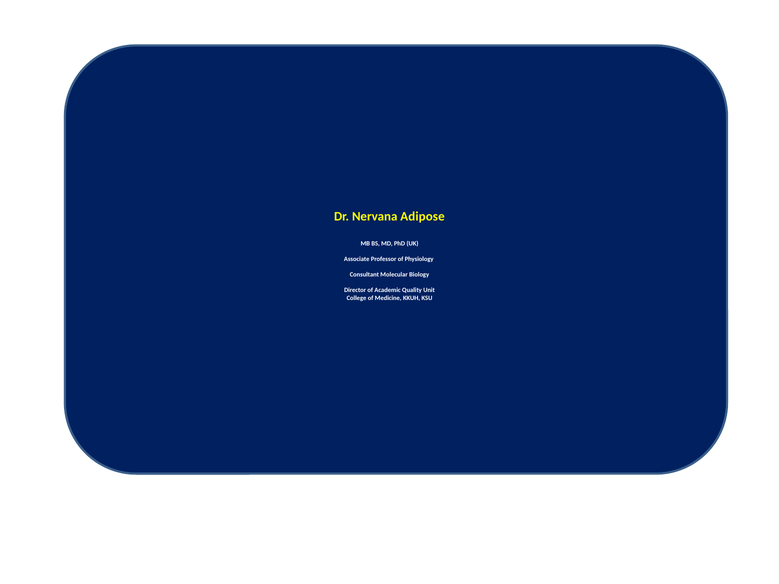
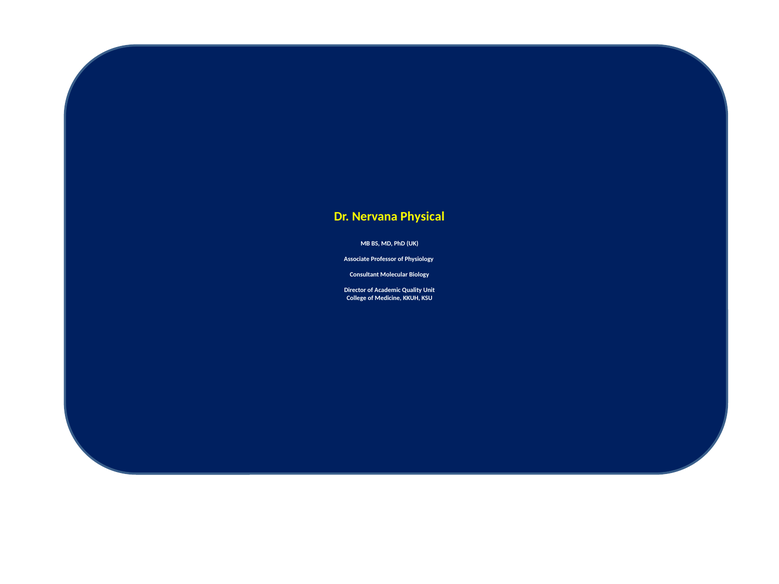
Adipose: Adipose -> Physical
